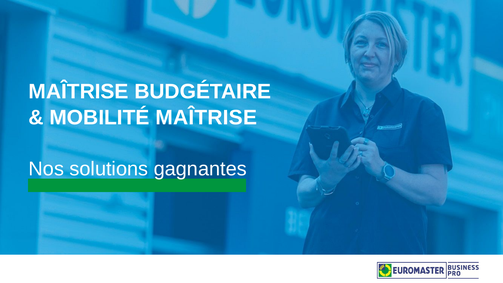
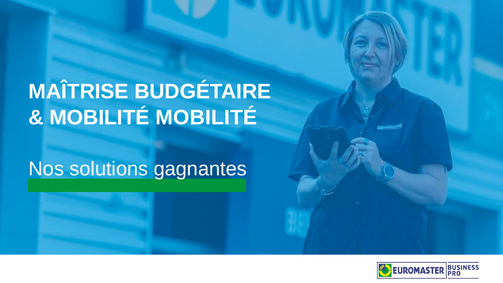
MOBILITÉ MAÎTRISE: MAÎTRISE -> MOBILITÉ
